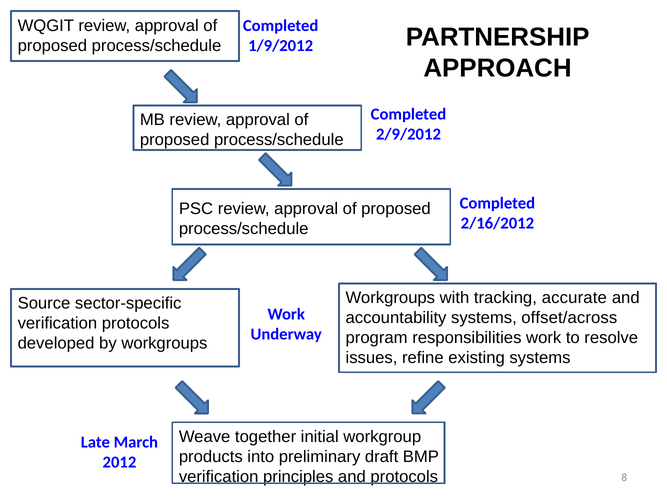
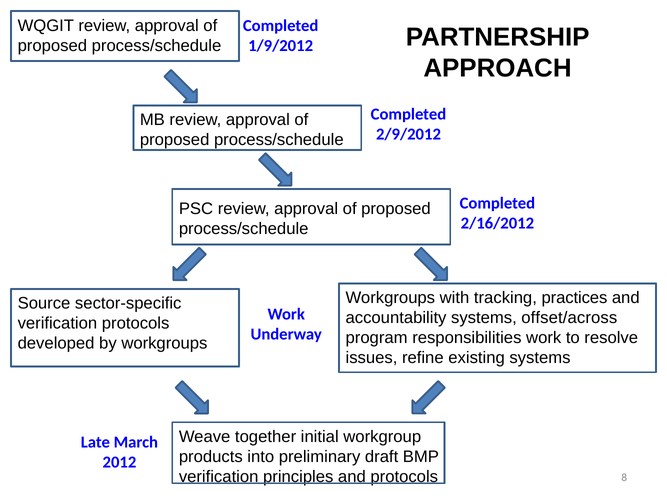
accurate: accurate -> practices
